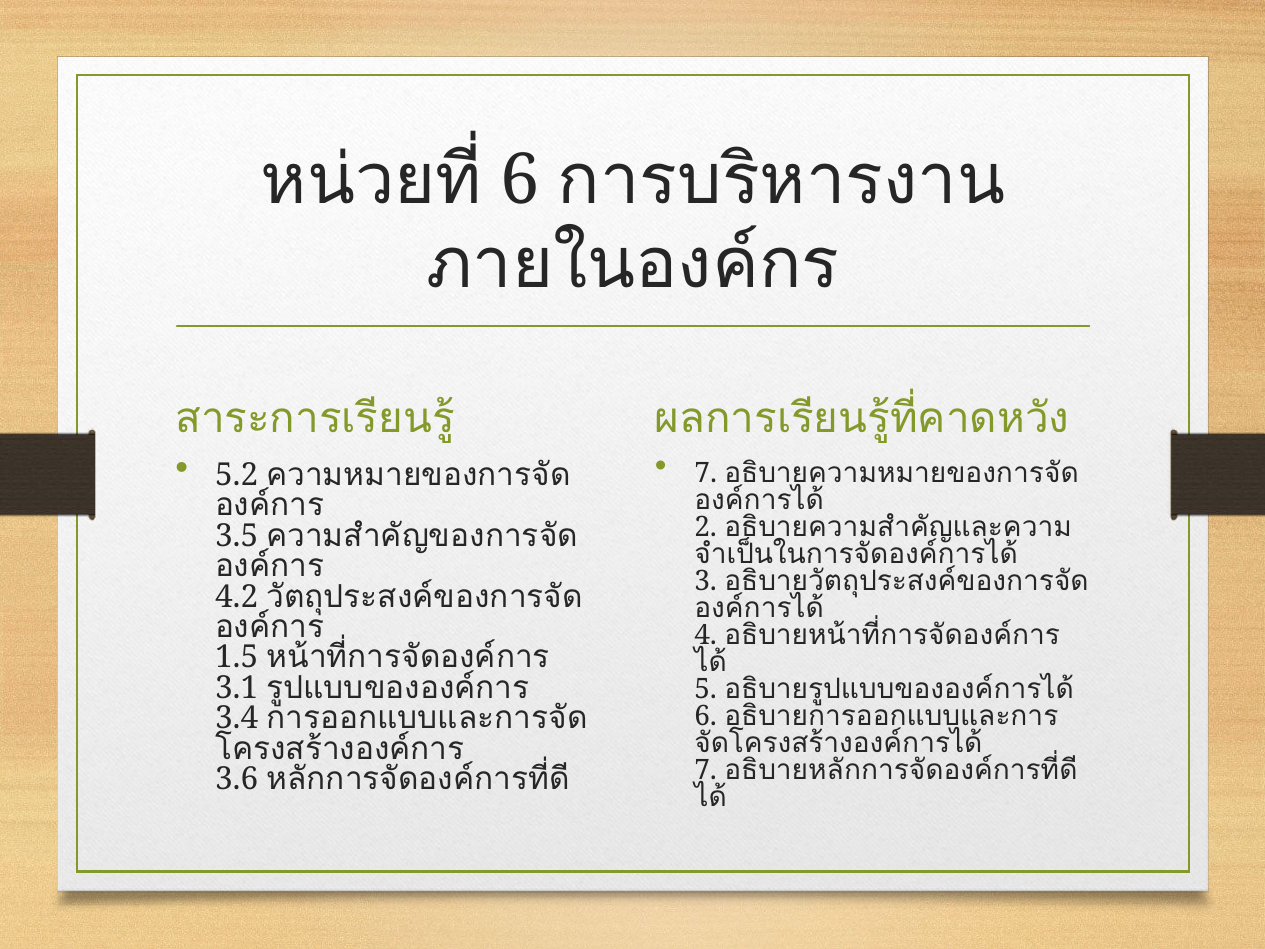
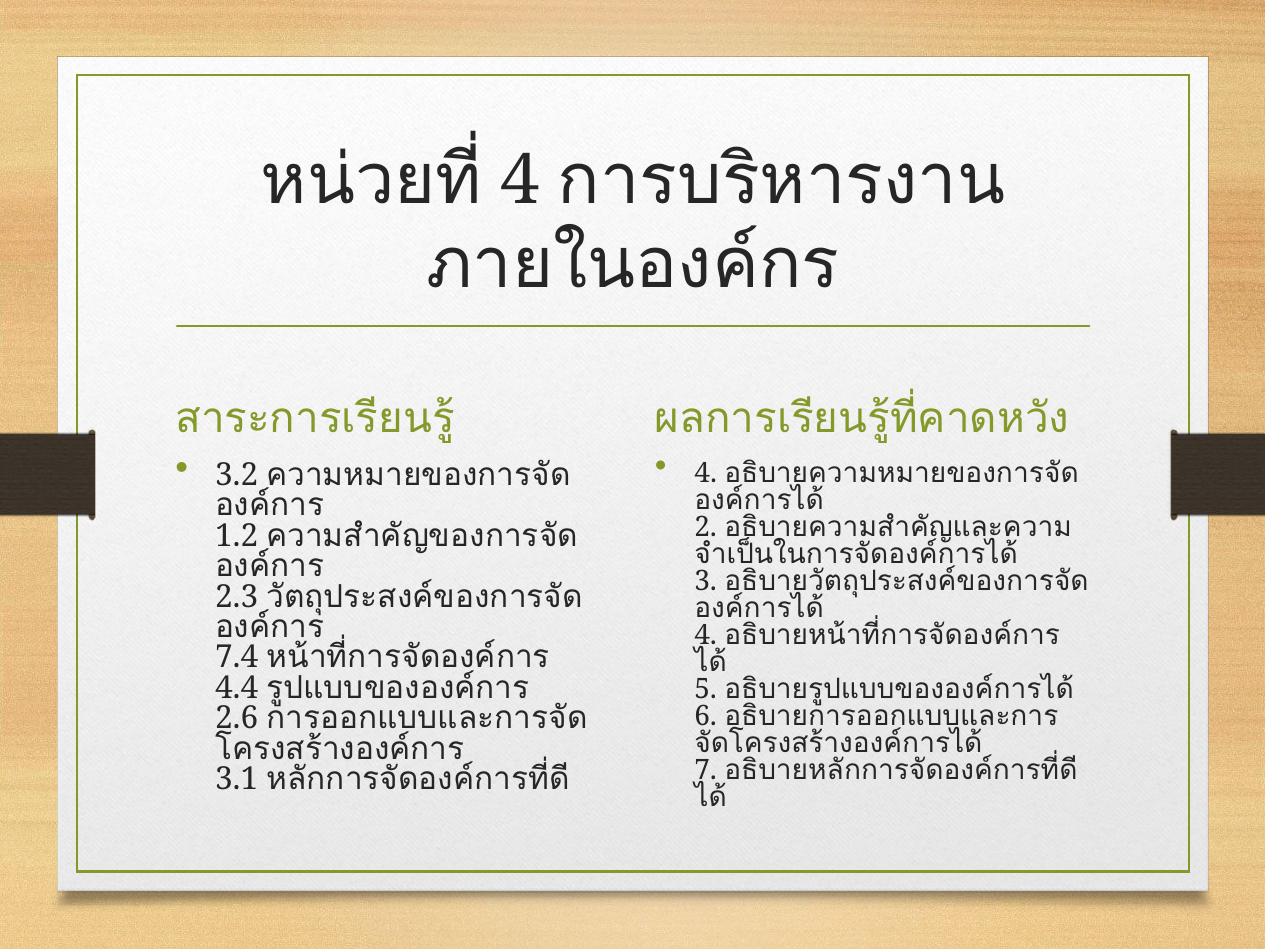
6 at (520, 180): 6 -> 4
5.2: 5.2 -> 3.2
7 at (706, 473): 7 -> 4
3.5: 3.5 -> 1.2
4.2: 4.2 -> 2.3
1.5: 1.5 -> 7.4
3.1: 3.1 -> 4.4
3.4: 3.4 -> 2.6
3.6: 3.6 -> 3.1
